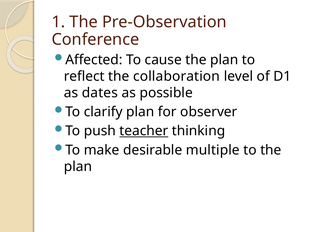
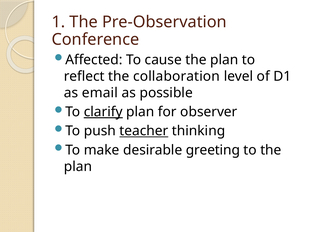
dates: dates -> email
clarify underline: none -> present
multiple: multiple -> greeting
